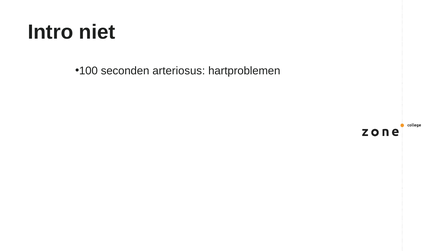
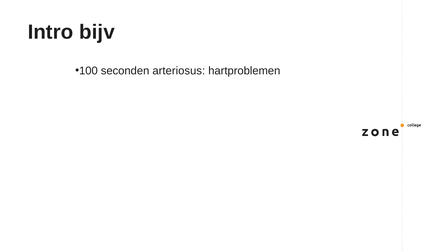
niet: niet -> bijv
